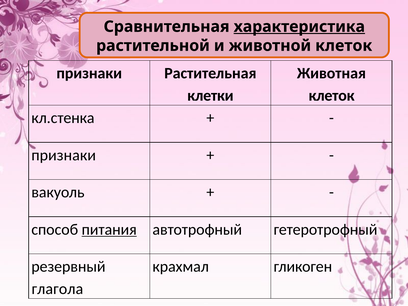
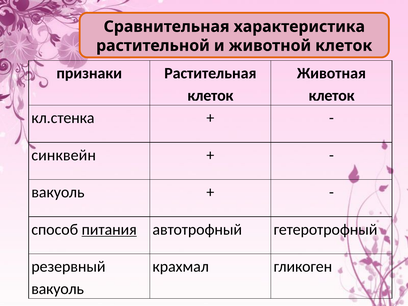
характеристика underline: present -> none
клетки at (210, 96): клетки -> клеток
признаки at (64, 155): признаки -> синквейн
глагола at (57, 289): глагола -> вакуоль
